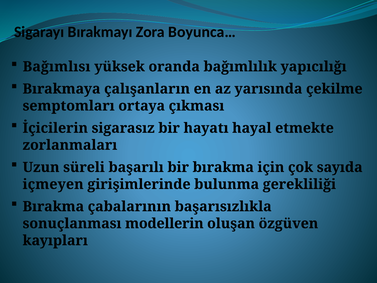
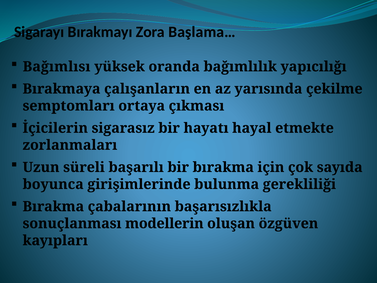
Boyunca…: Boyunca… -> Başlama…
içmeyen: içmeyen -> boyunca
